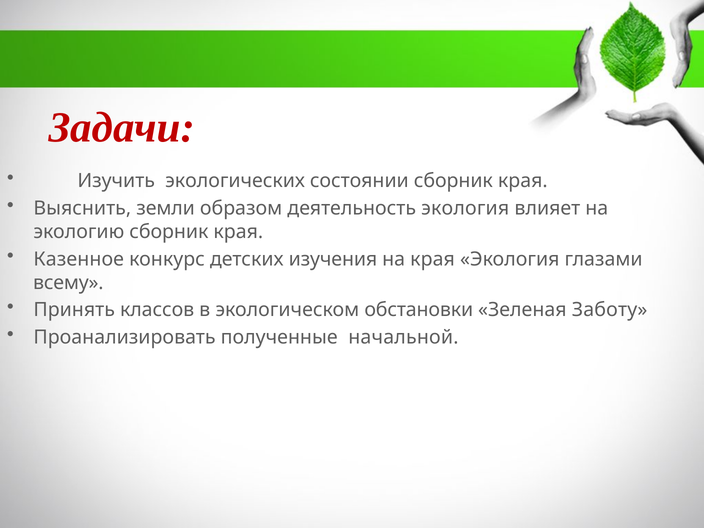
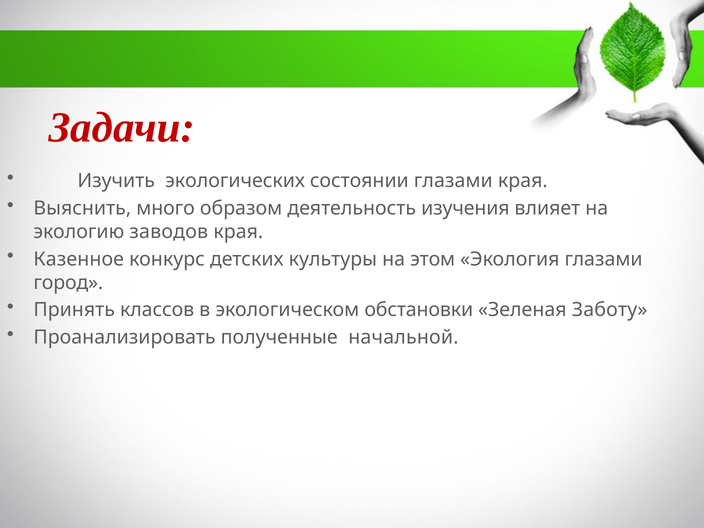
состоянии сборник: сборник -> глазами
земли: земли -> много
деятельность экология: экология -> изучения
экологию сборник: сборник -> заводов
изучения: изучения -> культуры
на края: края -> этом
всему: всему -> город
